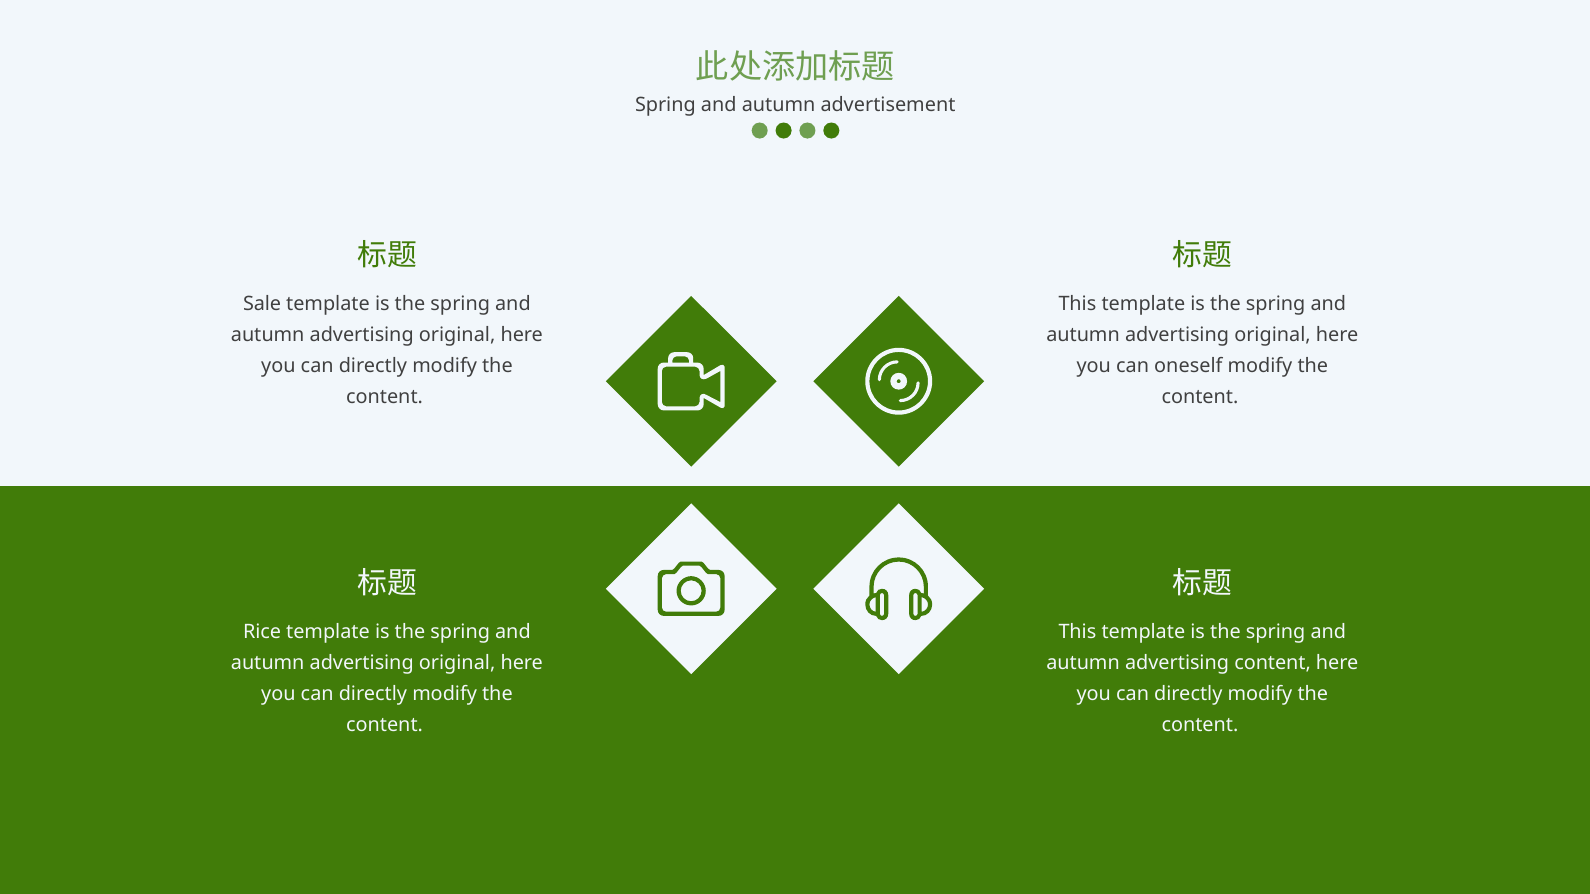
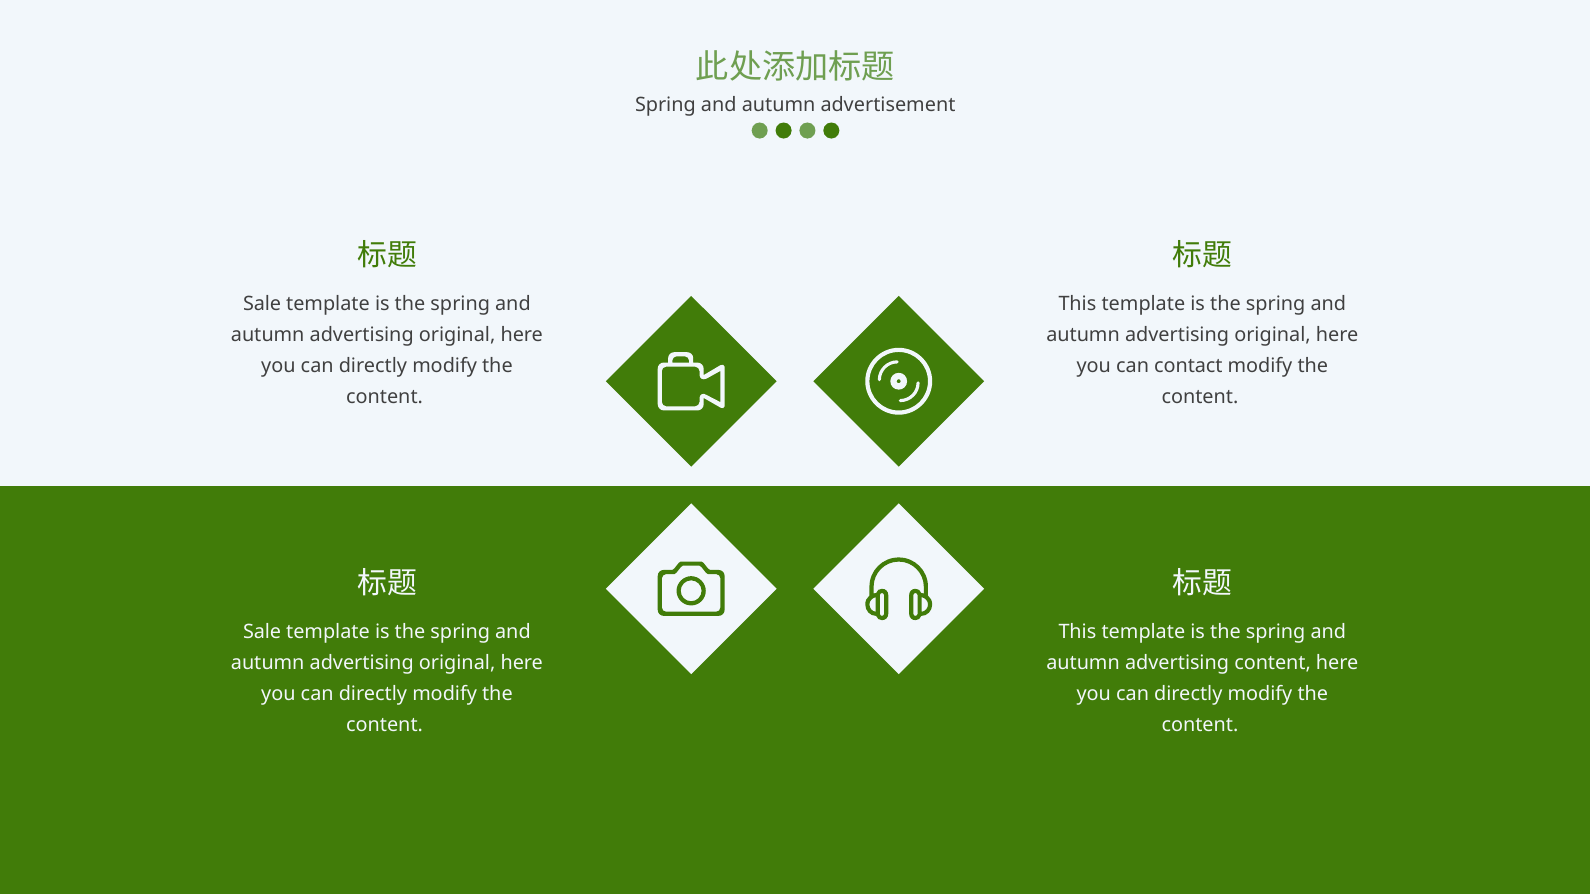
oneself: oneself -> contact
Rice at (262, 632): Rice -> Sale
